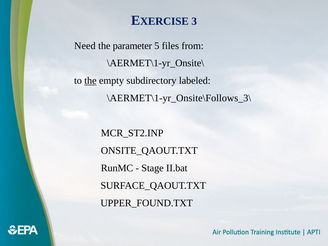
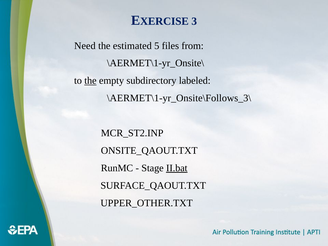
parameter: parameter -> estimated
II.bat underline: none -> present
UPPER_FOUND.TXT: UPPER_FOUND.TXT -> UPPER_OTHER.TXT
